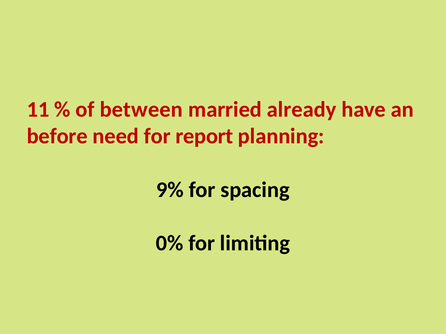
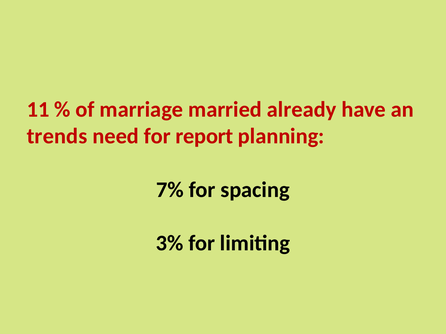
between: between -> marriage
before: before -> trends
9%: 9% -> 7%
0%: 0% -> 3%
